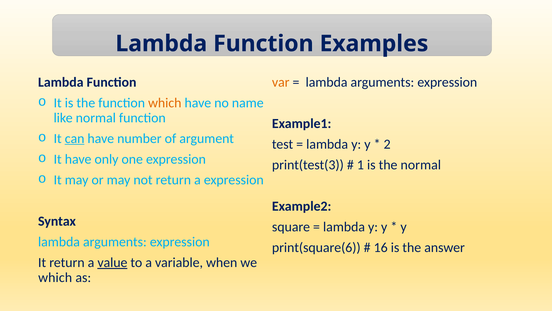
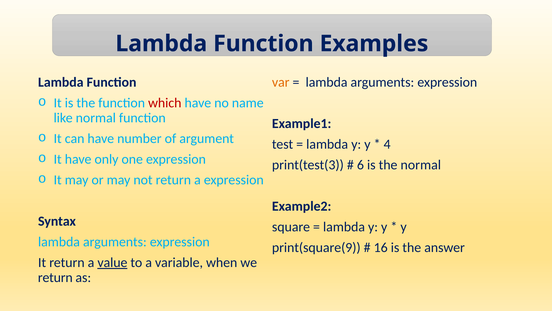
which at (165, 103) colour: orange -> red
can underline: present -> none
2: 2 -> 4
1: 1 -> 6
print(square(6: print(square(6 -> print(square(9
which at (55, 277): which -> return
